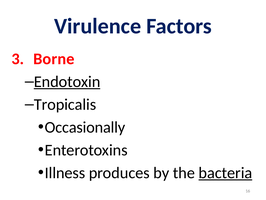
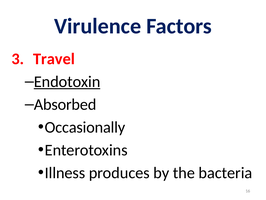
Borne: Borne -> Travel
Tropicalis: Tropicalis -> Absorbed
bacteria underline: present -> none
